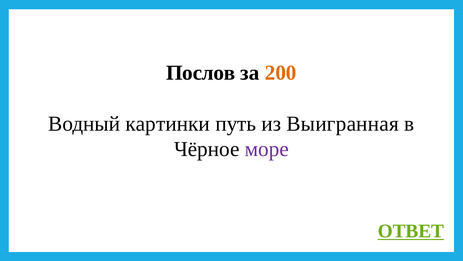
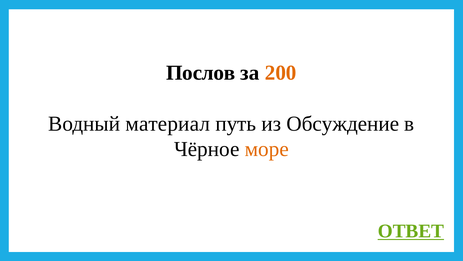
картинки: картинки -> материал
Выигранная: Выигранная -> Обсуждение
море colour: purple -> orange
